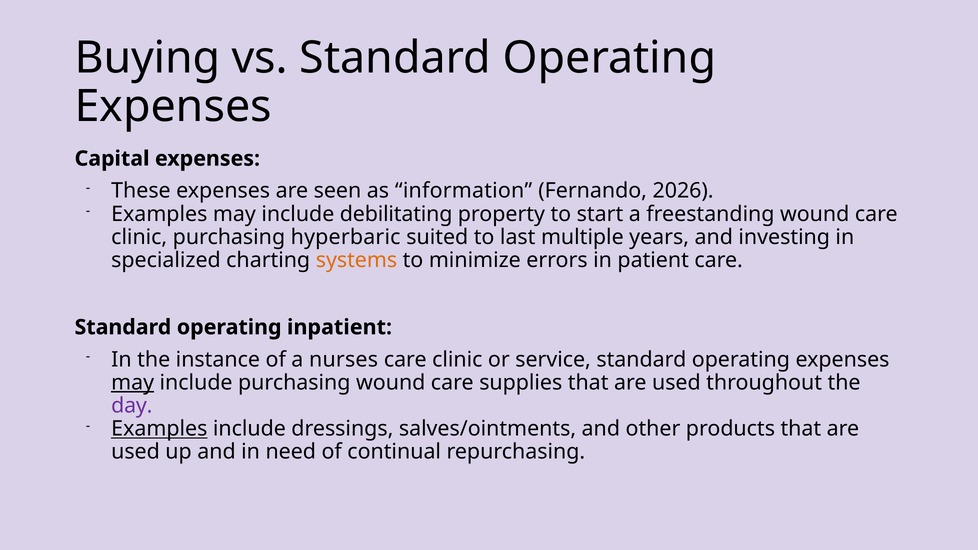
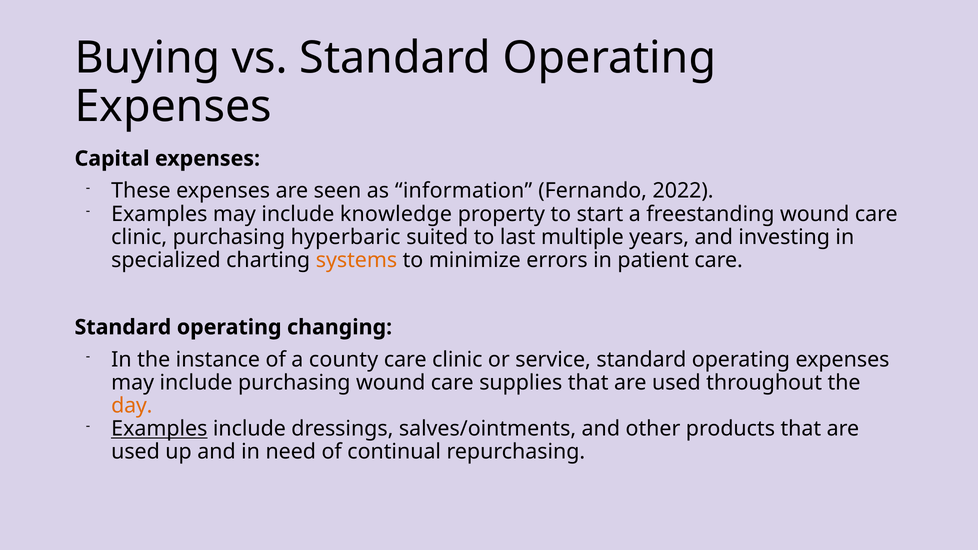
2026: 2026 -> 2022
debilitating: debilitating -> knowledge
inpatient: inpatient -> changing
nurses: nurses -> county
may at (133, 383) underline: present -> none
day colour: purple -> orange
